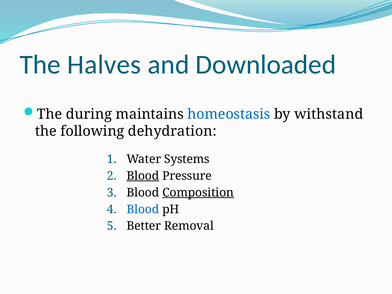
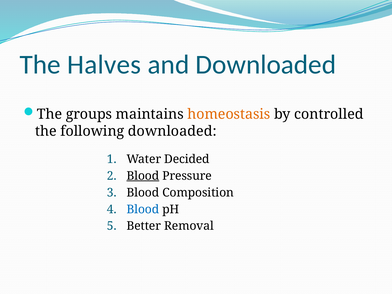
during: during -> groups
homeostasis colour: blue -> orange
withstand: withstand -> controlled
following dehydration: dehydration -> downloaded
Systems: Systems -> Decided
Composition underline: present -> none
